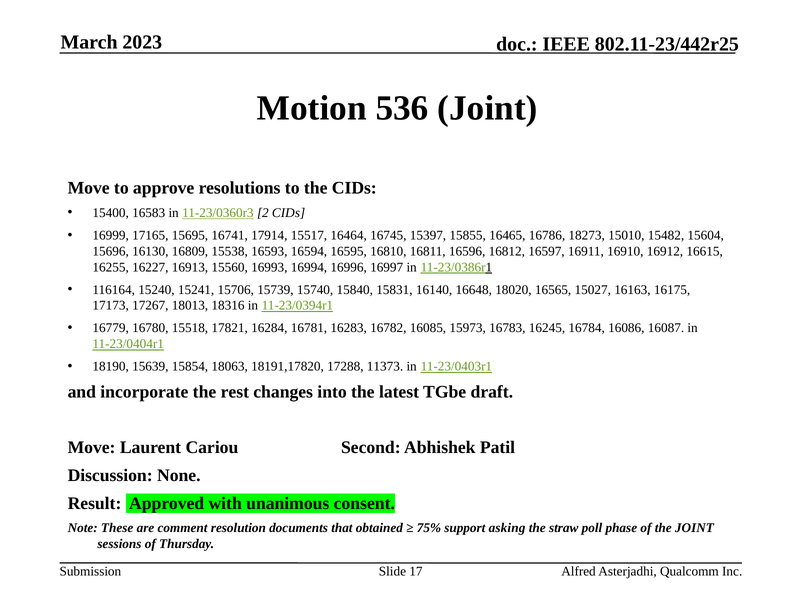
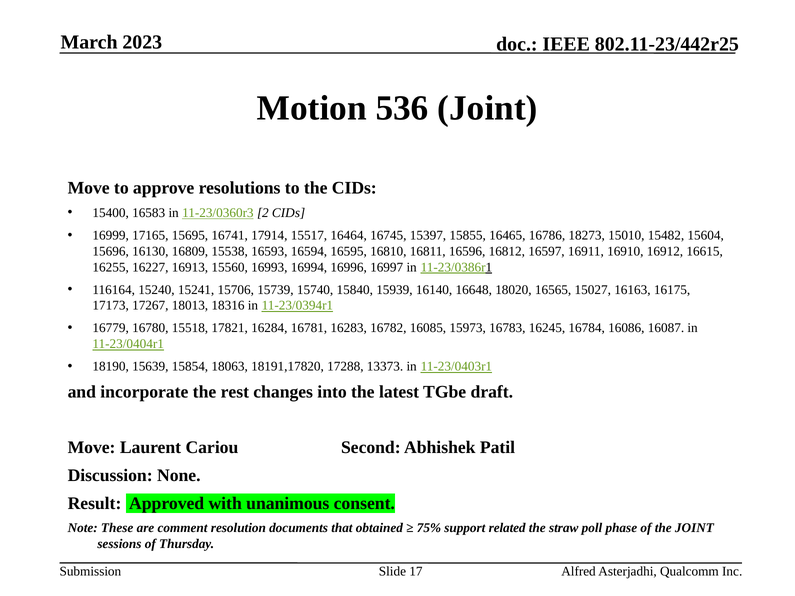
15831: 15831 -> 15939
11373: 11373 -> 13373
asking: asking -> related
